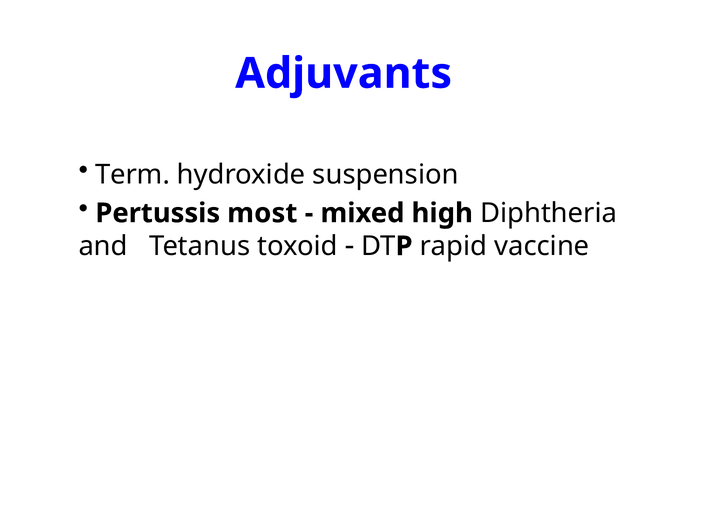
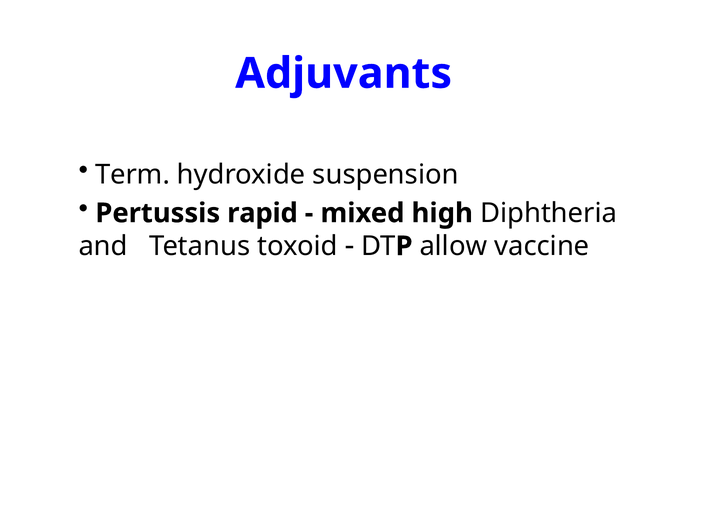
most: most -> rapid
rapid: rapid -> allow
